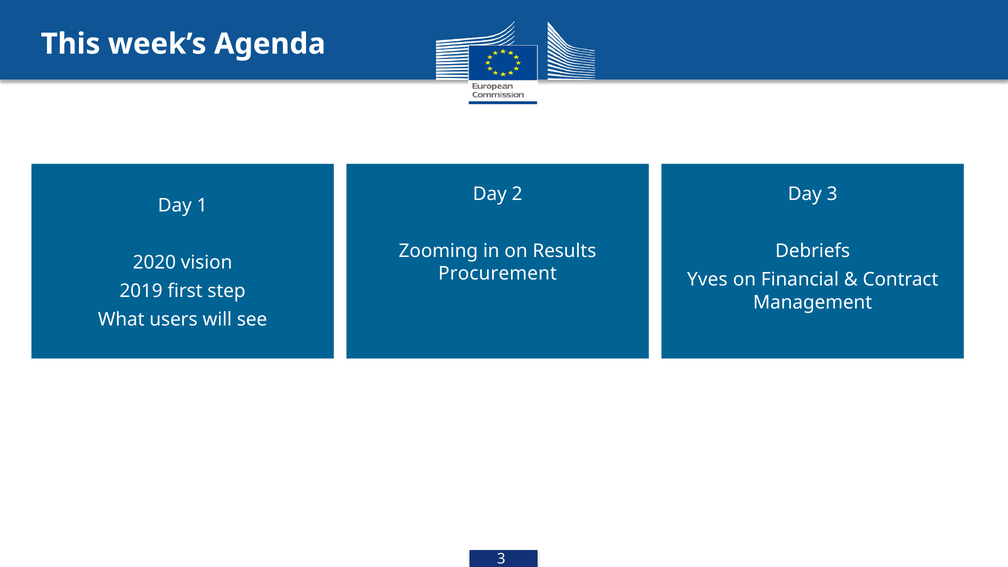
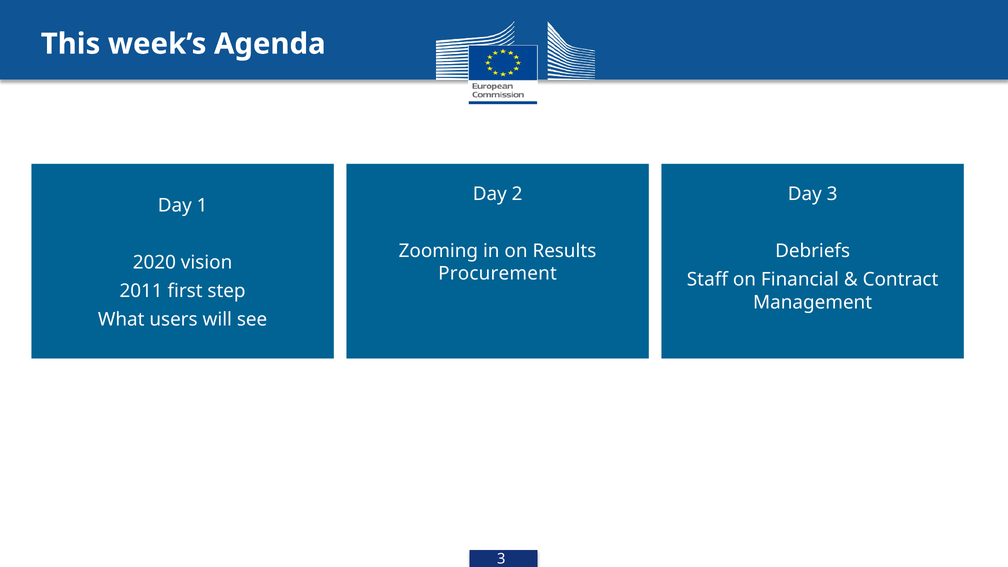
Yves: Yves -> Staff
2019: 2019 -> 2011
